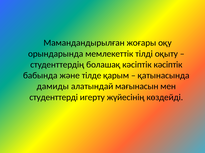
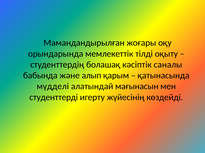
кәсіптік кәсіптік: кәсіптік -> саналы
тілде: тілде -> алып
дамиды: дамиды -> мүдделі
